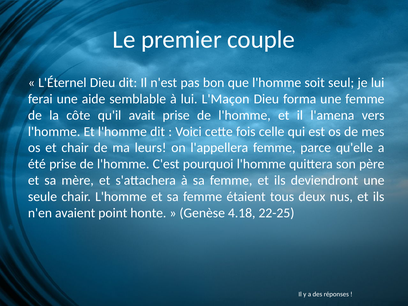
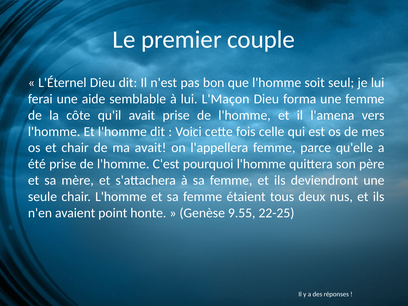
ma leurs: leurs -> avait
4.18: 4.18 -> 9.55
